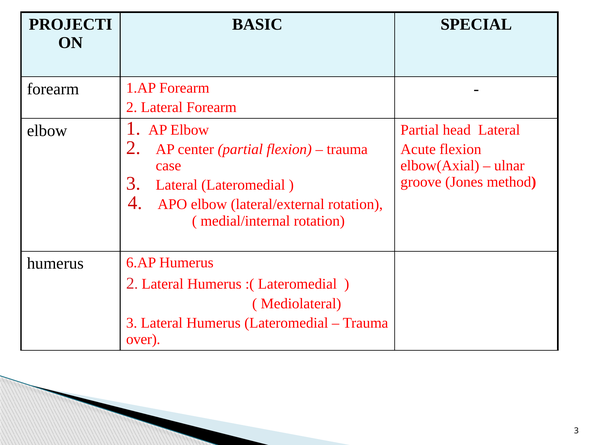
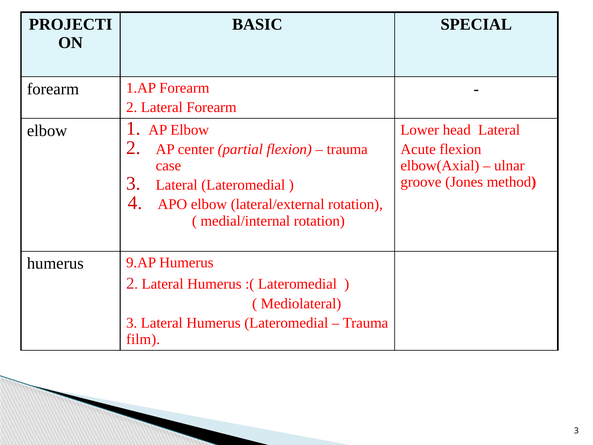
Partial at (420, 130): Partial -> Lower
6.AP: 6.AP -> 9.AP
over: over -> film
